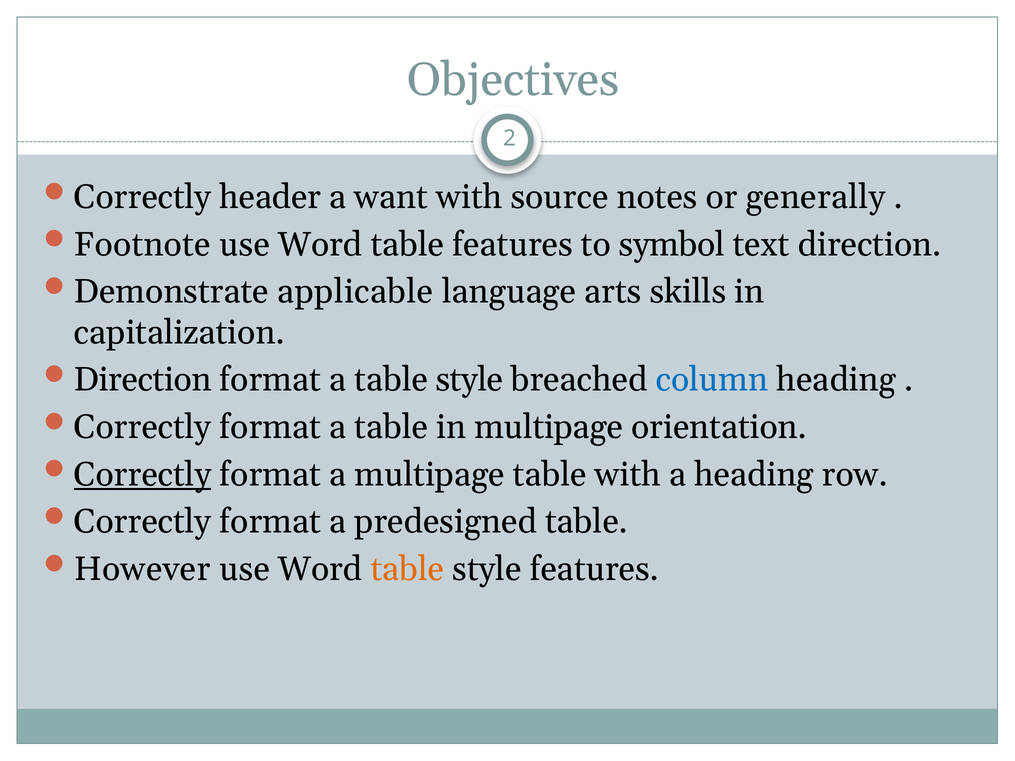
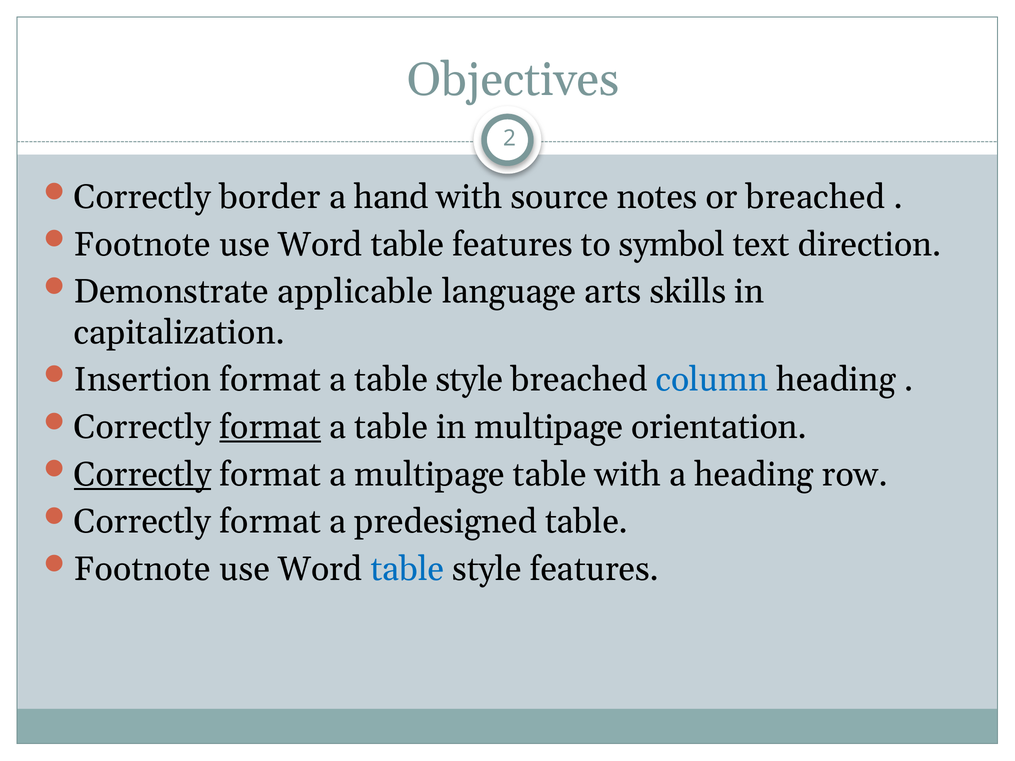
header: header -> border
want: want -> hand
or generally: generally -> breached
Direction at (143, 380): Direction -> Insertion
format at (270, 427) underline: none -> present
However at (142, 569): However -> Footnote
table at (407, 569) colour: orange -> blue
